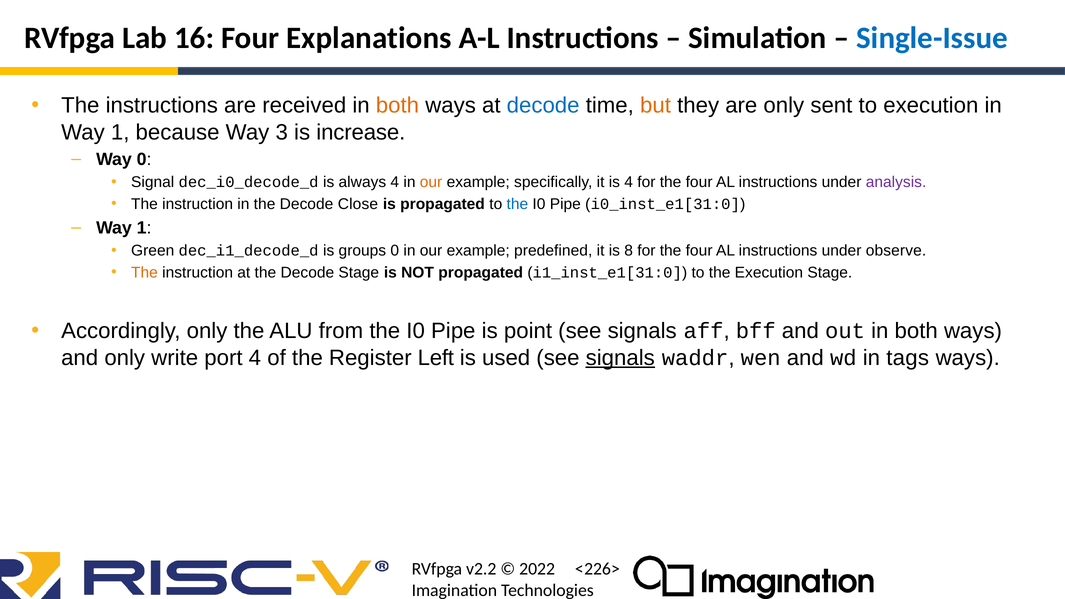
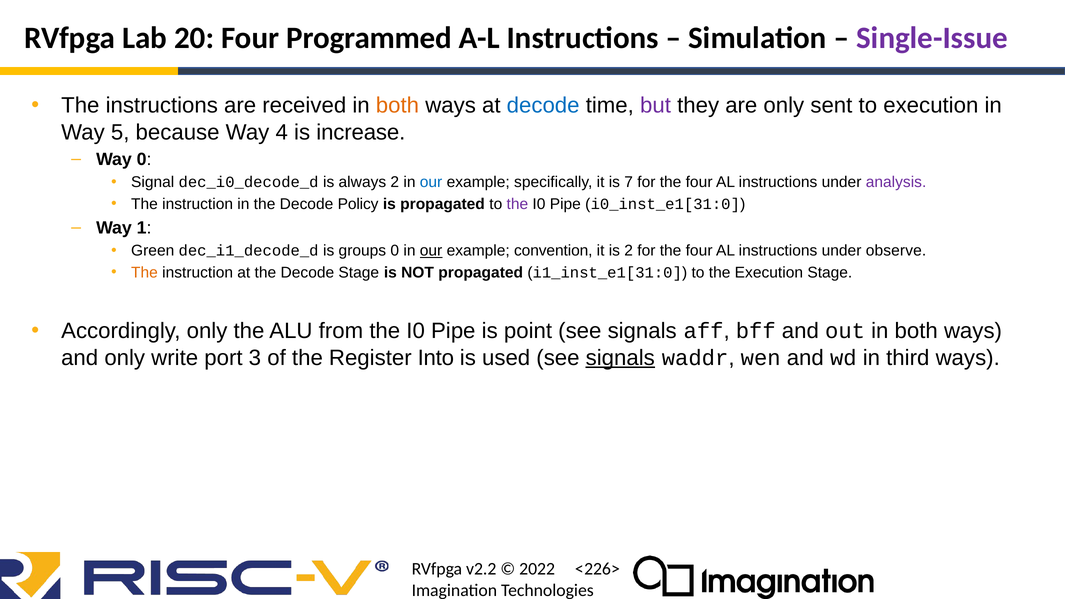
16: 16 -> 20
Explanations: Explanations -> Programmed
Single-Issue colour: blue -> purple
but colour: orange -> purple
1 at (120, 132): 1 -> 5
3: 3 -> 4
always 4: 4 -> 2
our at (431, 182) colour: orange -> blue
is 4: 4 -> 7
Close: Close -> Policy
the at (517, 204) colour: blue -> purple
our at (431, 251) underline: none -> present
predefined: predefined -> convention
is 8: 8 -> 2
port 4: 4 -> 3
Left: Left -> Into
tags: tags -> third
